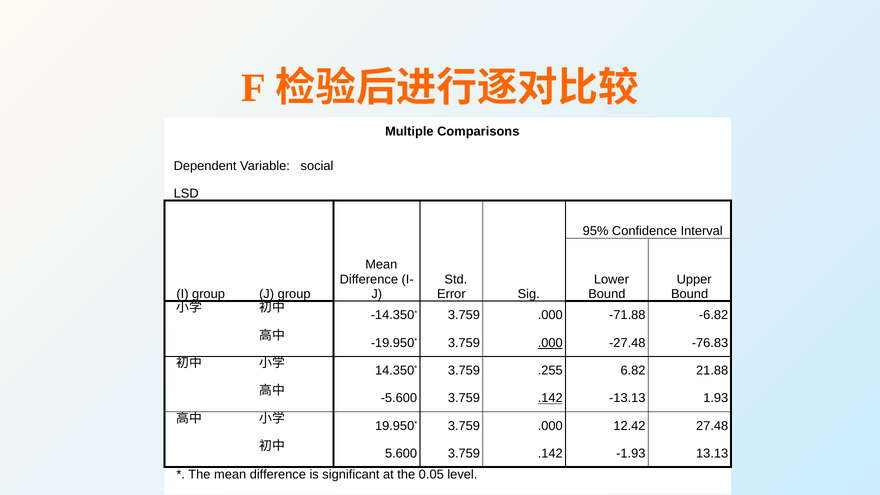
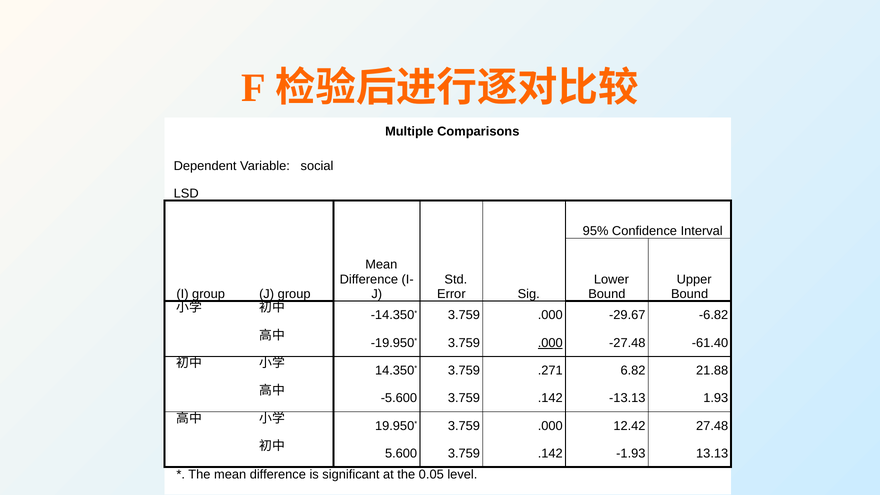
-71.88: -71.88 -> -29.67
-76.83: -76.83 -> -61.40
.255: .255 -> .271
.142 at (550, 398) underline: present -> none
